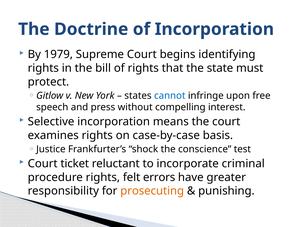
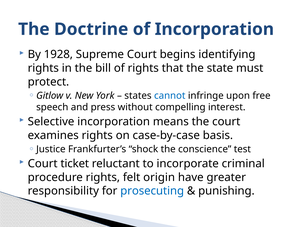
1979: 1979 -> 1928
errors: errors -> origin
prosecuting colour: orange -> blue
